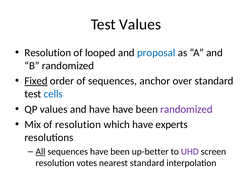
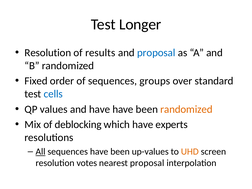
Test Values: Values -> Longer
looped: looped -> results
Fixed underline: present -> none
anchor: anchor -> groups
randomized at (186, 109) colour: purple -> orange
of resolution: resolution -> deblocking
up-better: up-better -> up-values
UHD colour: purple -> orange
nearest standard: standard -> proposal
